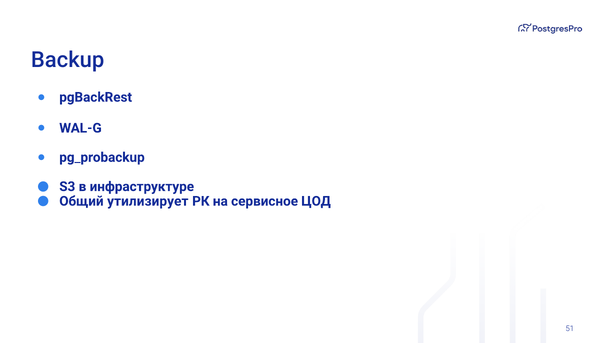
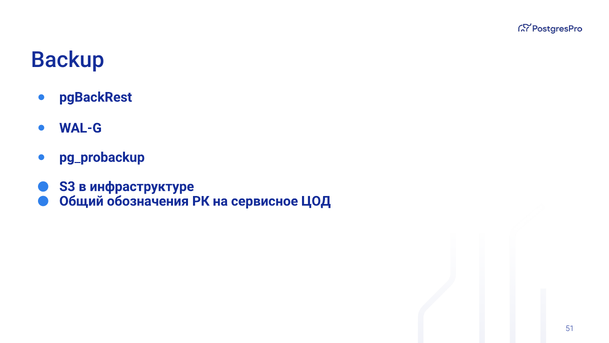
утилизирует: утилизирует -> обозначения
